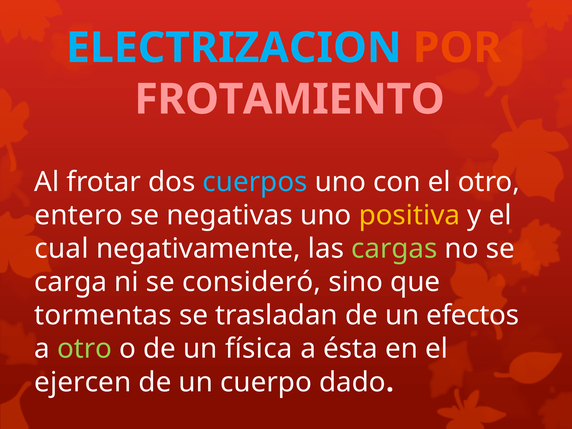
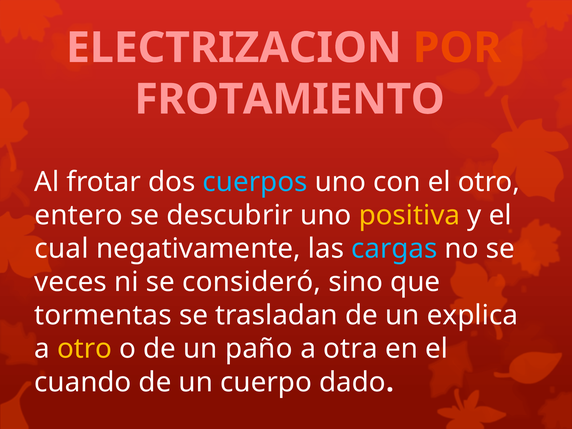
ELECTRIZACION colour: light blue -> pink
negativas: negativas -> descubrir
cargas colour: light green -> light blue
carga: carga -> veces
efectos: efectos -> explica
otro at (84, 349) colour: light green -> yellow
física: física -> paño
ésta: ésta -> otra
ejercen: ejercen -> cuando
